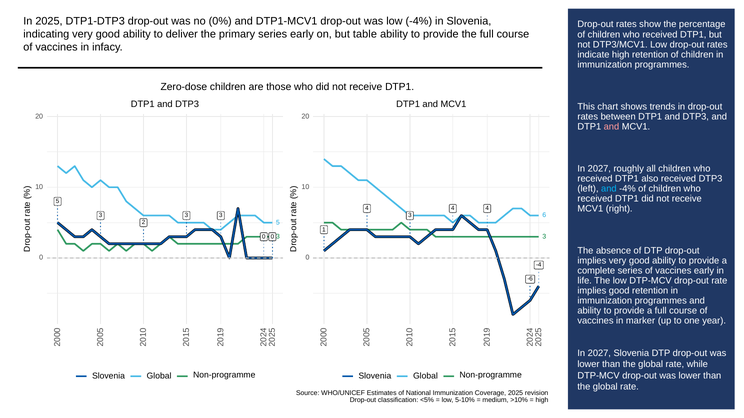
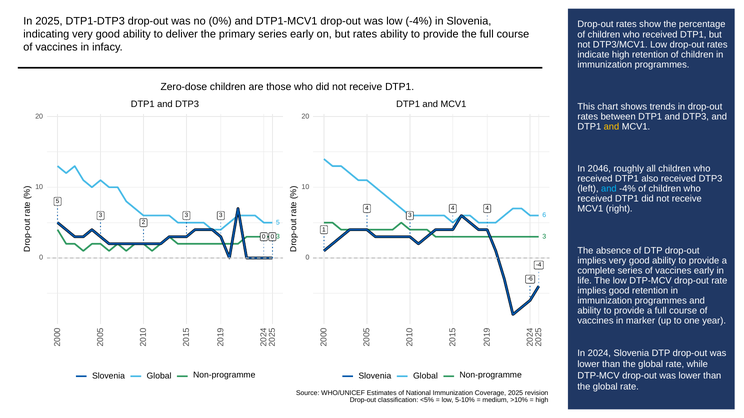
but table: table -> rates
and at (611, 127) colour: pink -> yellow
2027 at (599, 169): 2027 -> 2046
2027 at (599, 354): 2027 -> 2024
